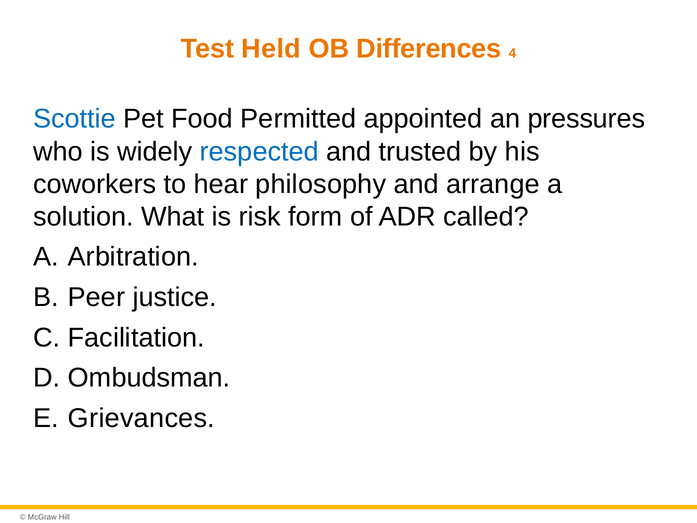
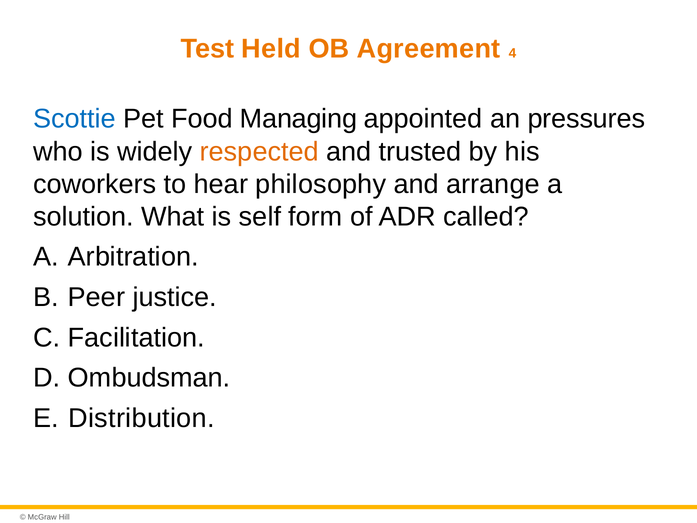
Differences: Differences -> Agreement
Permitted: Permitted -> Managing
respected colour: blue -> orange
risk: risk -> self
Grievances: Grievances -> Distribution
